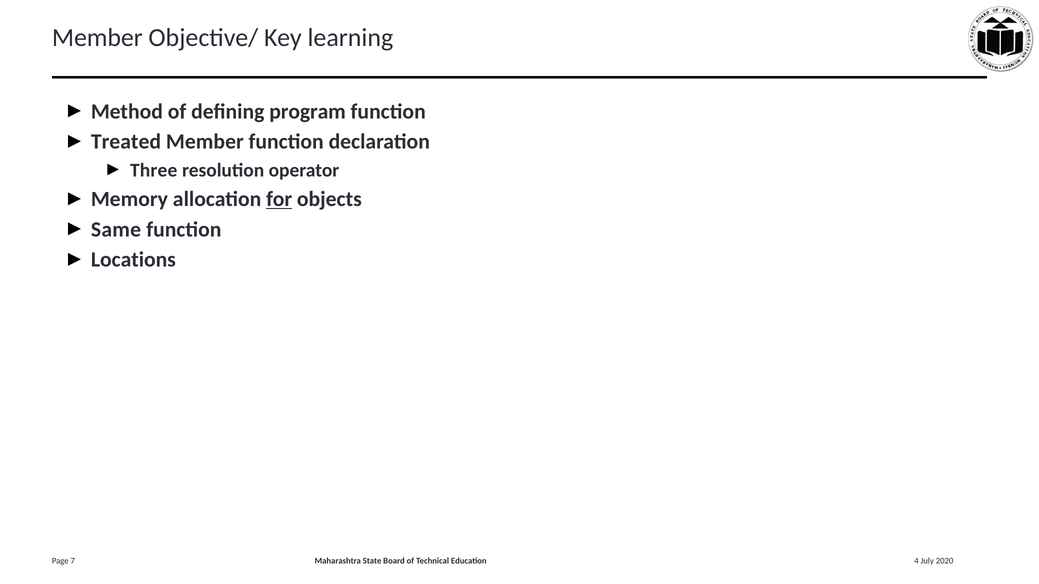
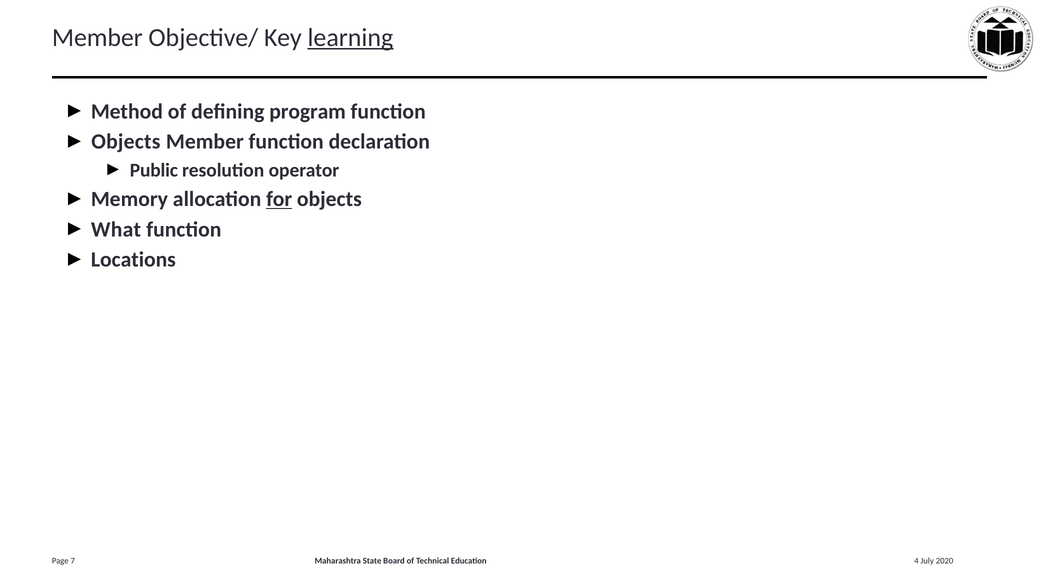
learning underline: none -> present
Treated at (126, 142): Treated -> Objects
Three: Three -> Public
Same: Same -> What
